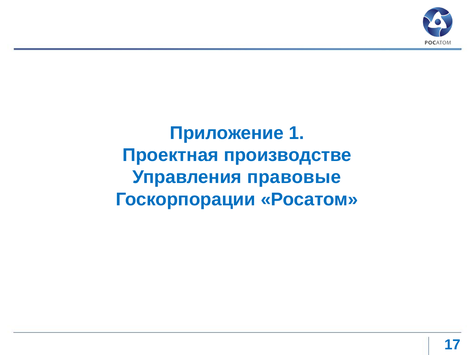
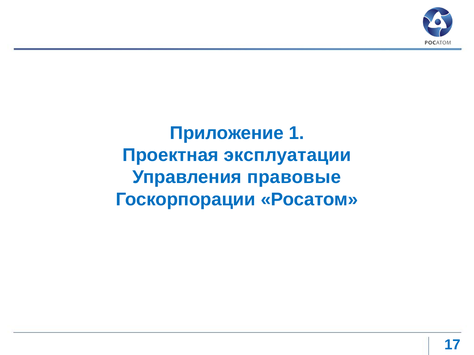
производстве: производстве -> эксплуатации
